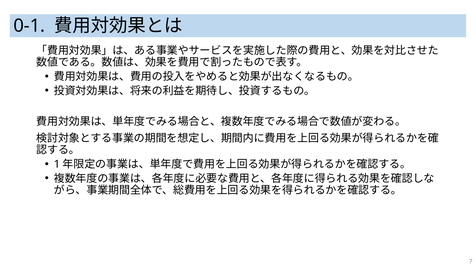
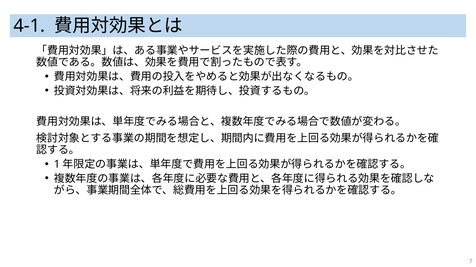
0-1: 0-1 -> 4-1
